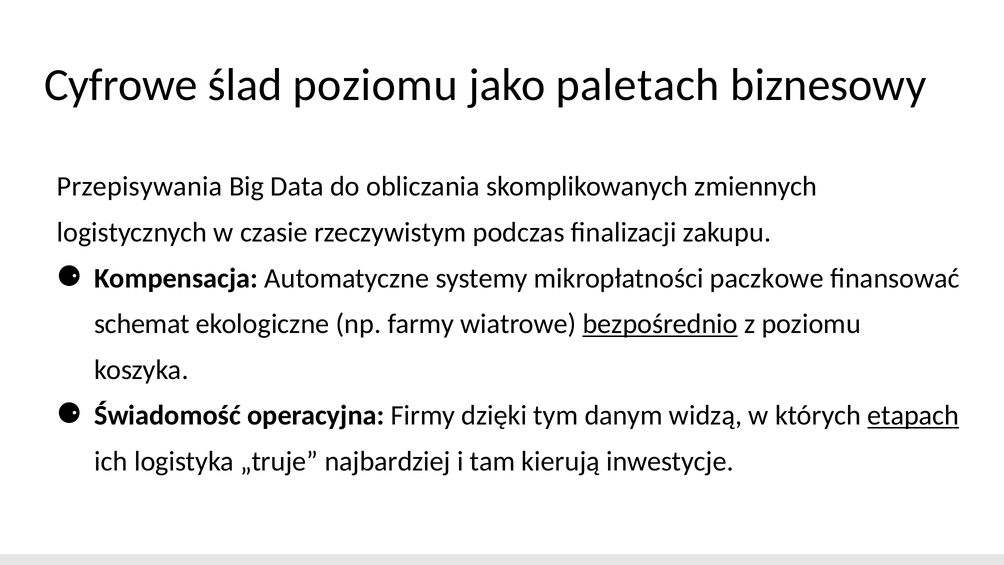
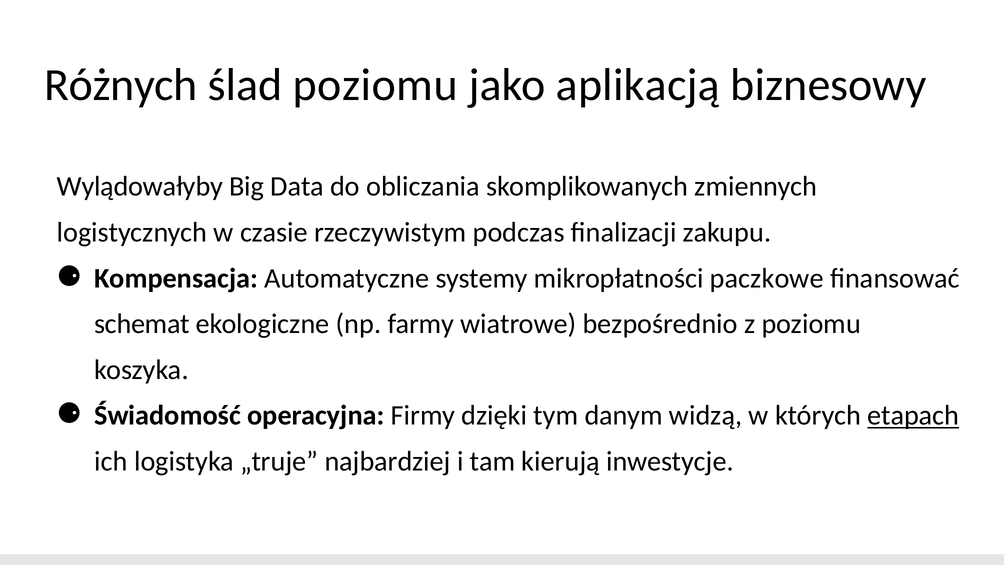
Cyfrowe: Cyfrowe -> Różnych
paletach: paletach -> aplikacją
Przepisywania: Przepisywania -> Wylądowałyby
bezpośrednio underline: present -> none
